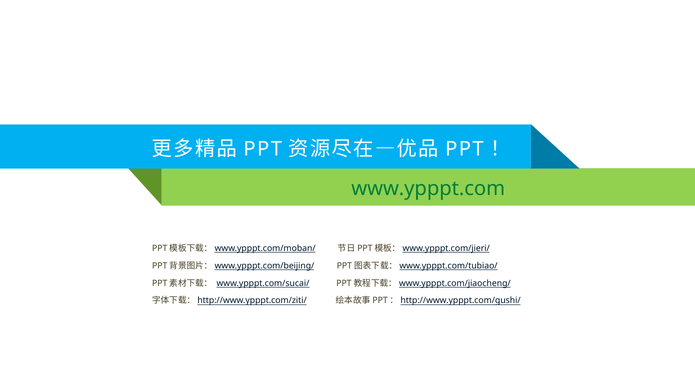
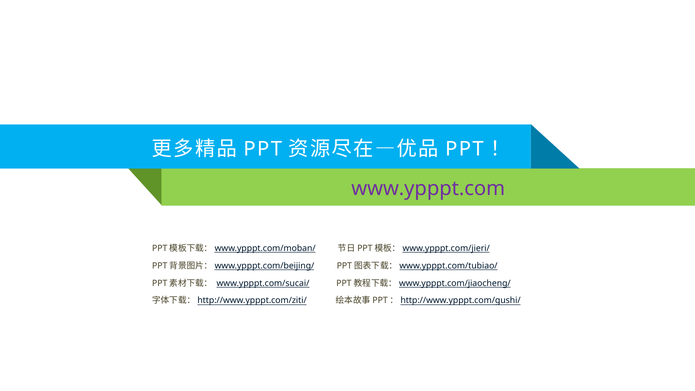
www.ypppt.com colour: green -> purple
